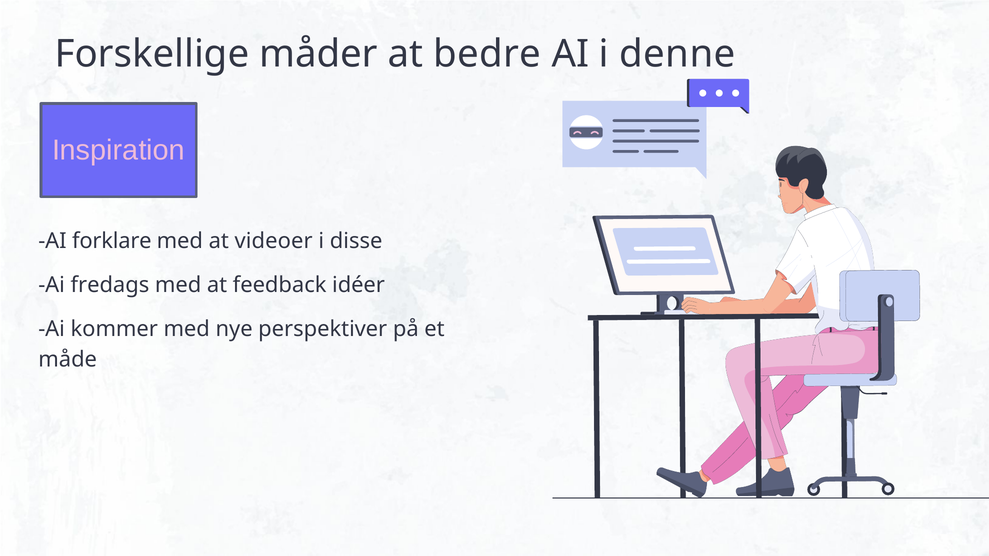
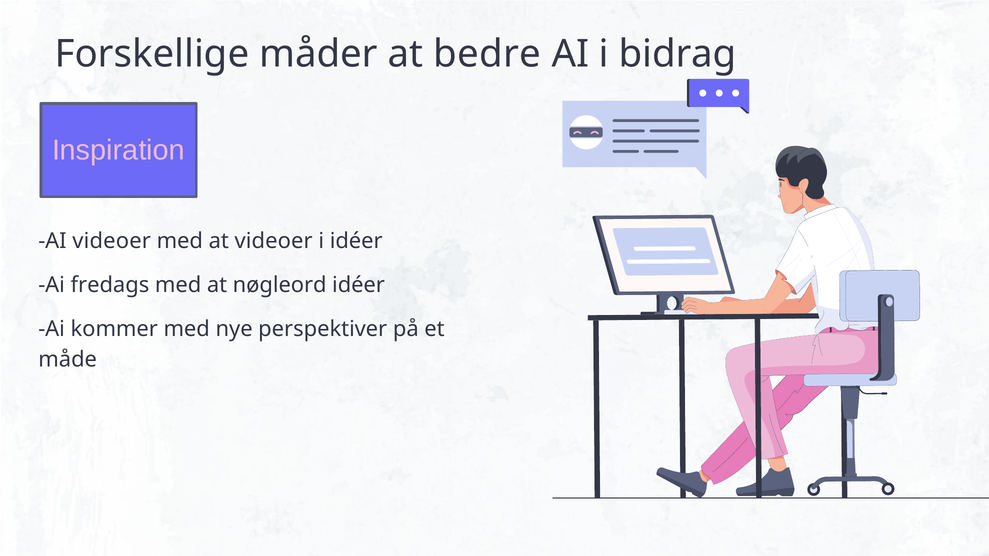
denne: denne -> bidrag
AI forklare: forklare -> videoer
i disse: disse -> idéer
feedback: feedback -> nøgleord
